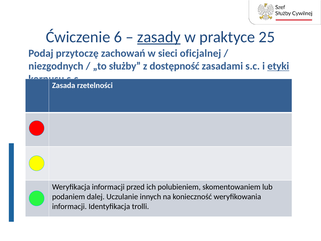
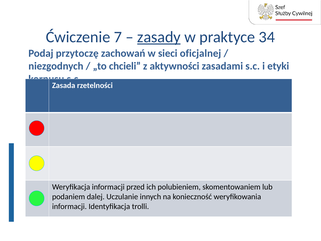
6: 6 -> 7
25: 25 -> 34
służby: służby -> chcieli
dostępność: dostępność -> aktywności
etyki underline: present -> none
